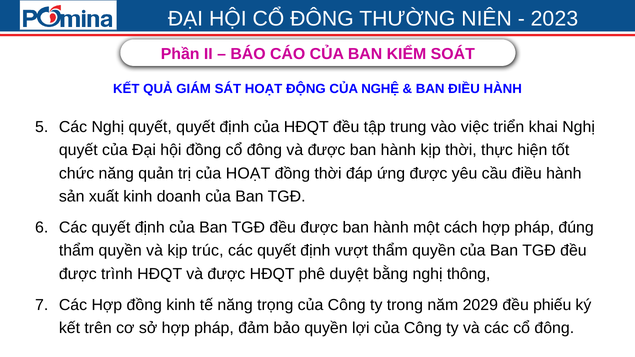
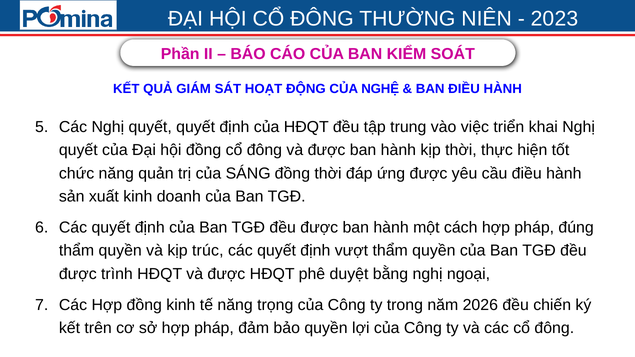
của HOẠT: HOẠT -> SÁNG
thông: thông -> ngoại
2029: 2029 -> 2026
phiếu: phiếu -> chiến
